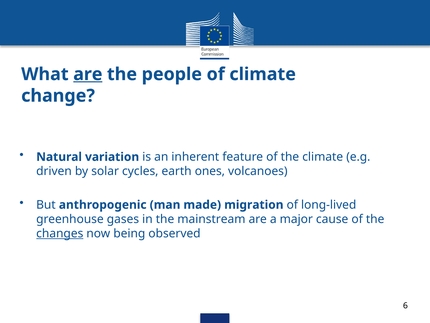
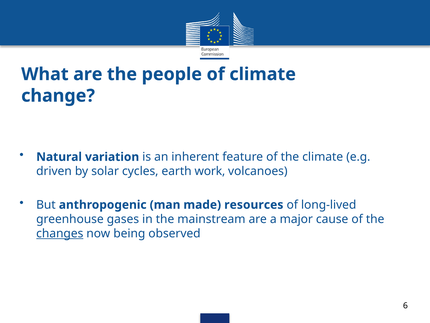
are at (88, 74) underline: present -> none
ones: ones -> work
migration: migration -> resources
